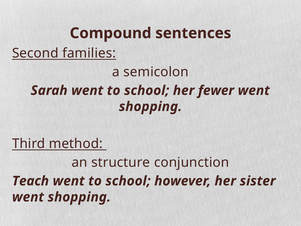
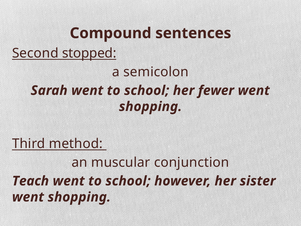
families: families -> stopped
structure: structure -> muscular
